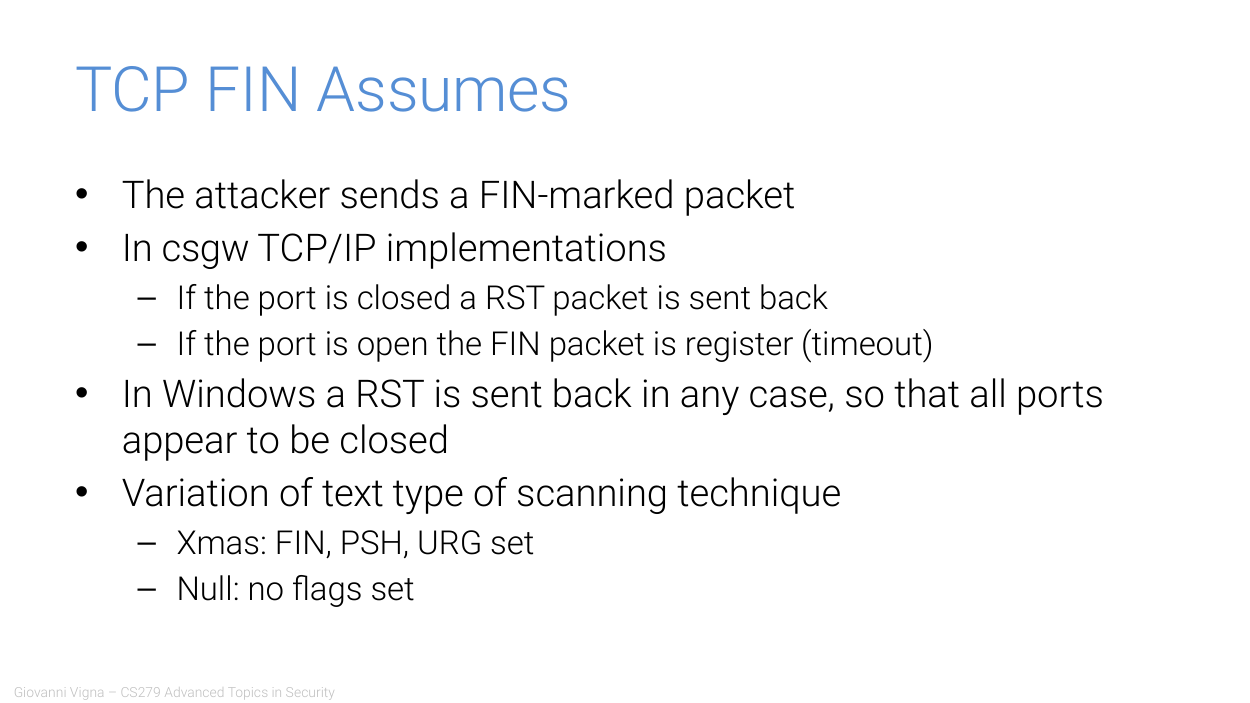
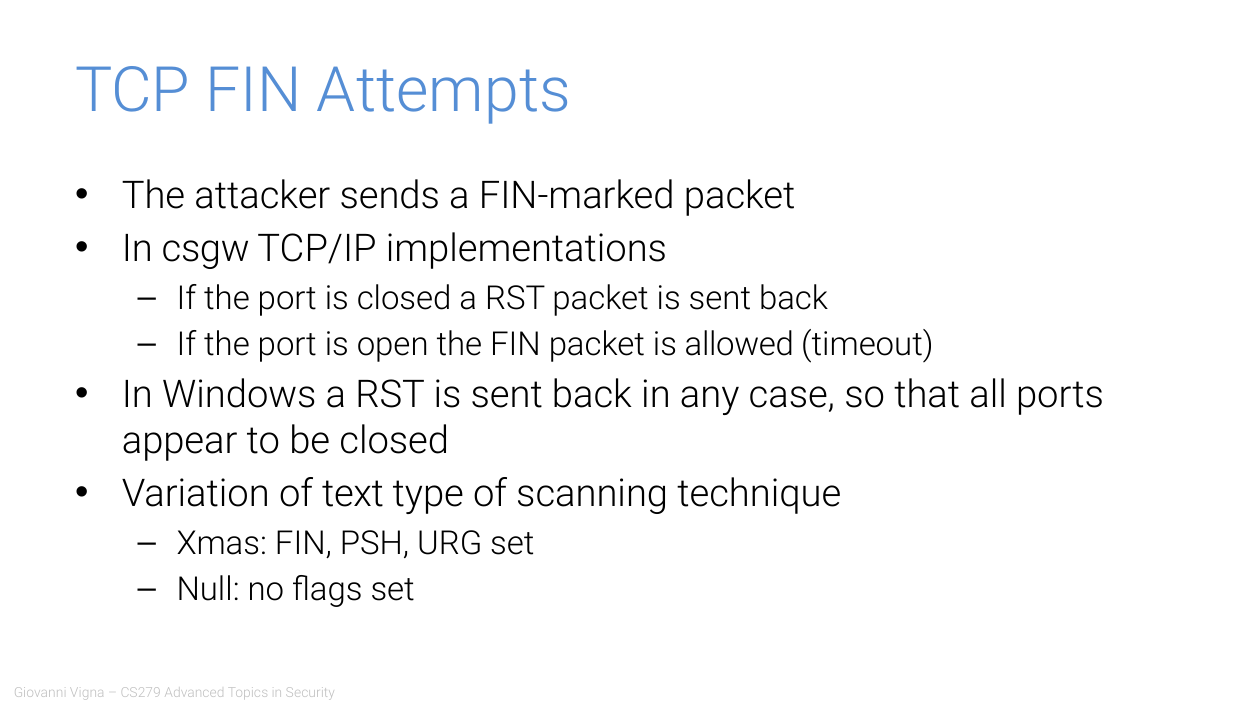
Assumes: Assumes -> Attempts
register: register -> allowed
